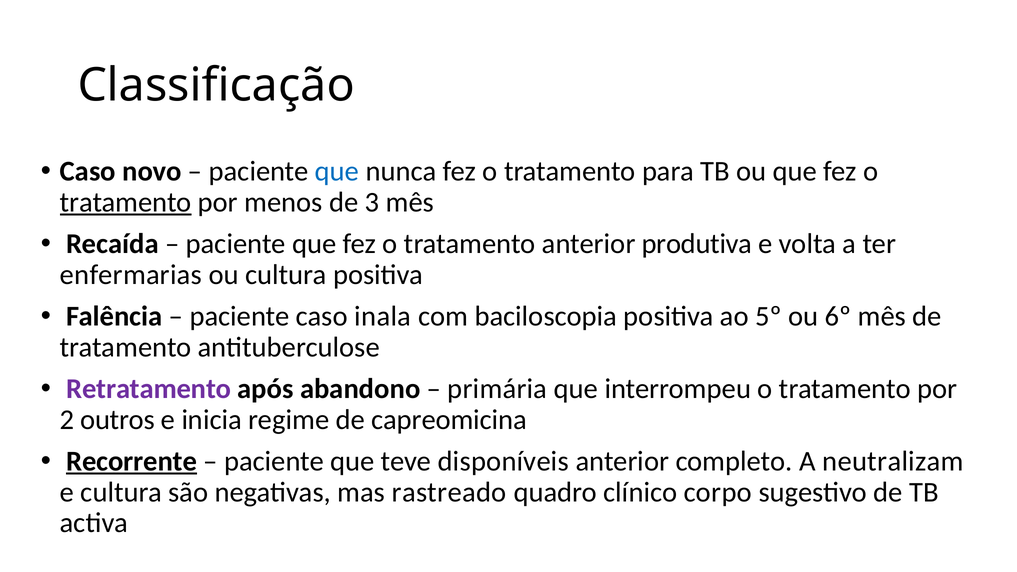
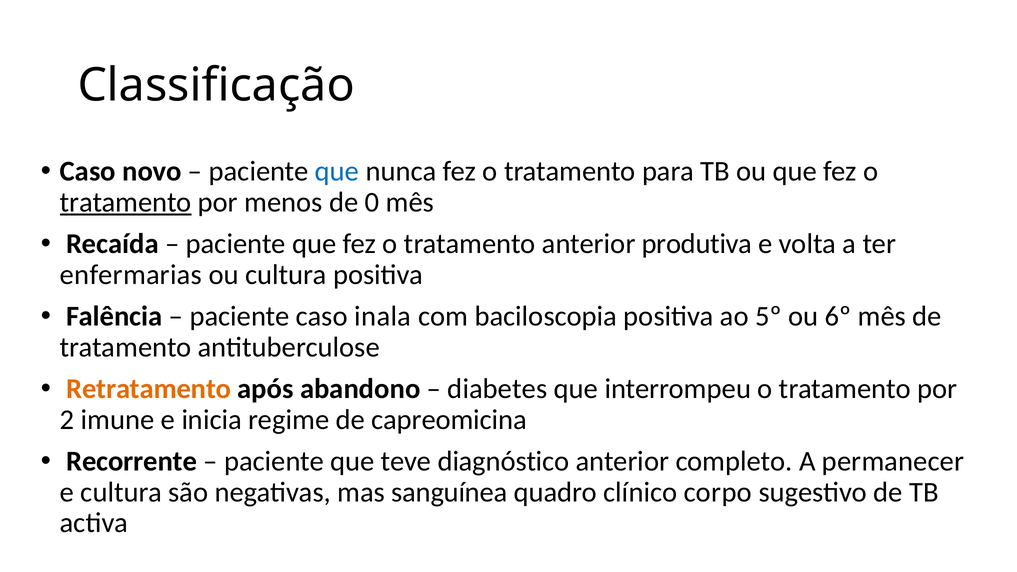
3: 3 -> 0
Retratamento colour: purple -> orange
primária: primária -> diabetes
outros: outros -> imune
Recorrente underline: present -> none
disponíveis: disponíveis -> diagnóstico
neutralizam: neutralizam -> permanecer
rastreado: rastreado -> sanguínea
